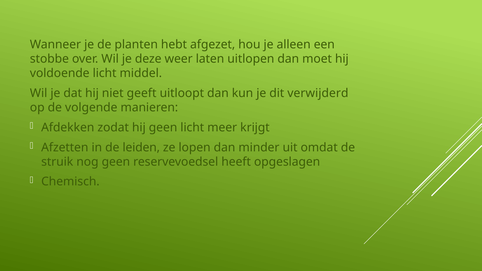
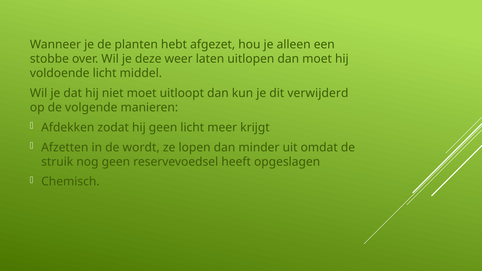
niet geeft: geeft -> moet
leiden: leiden -> wordt
